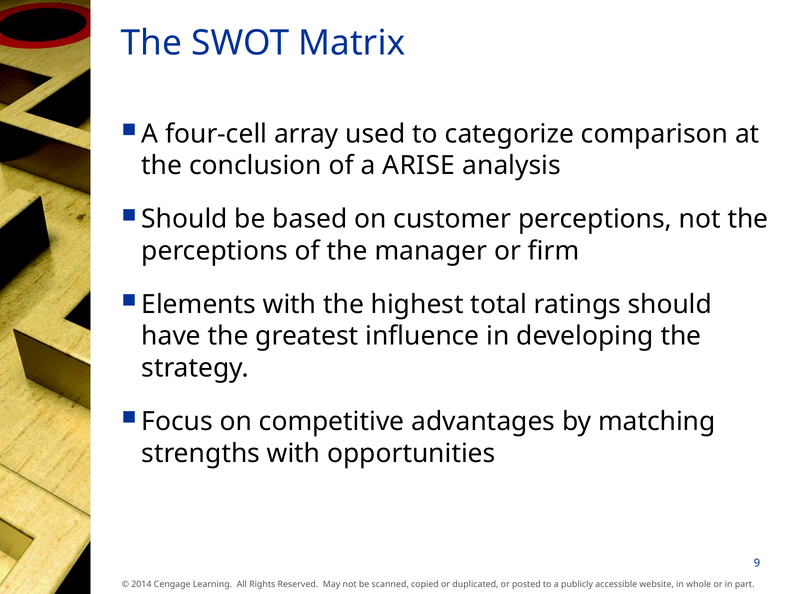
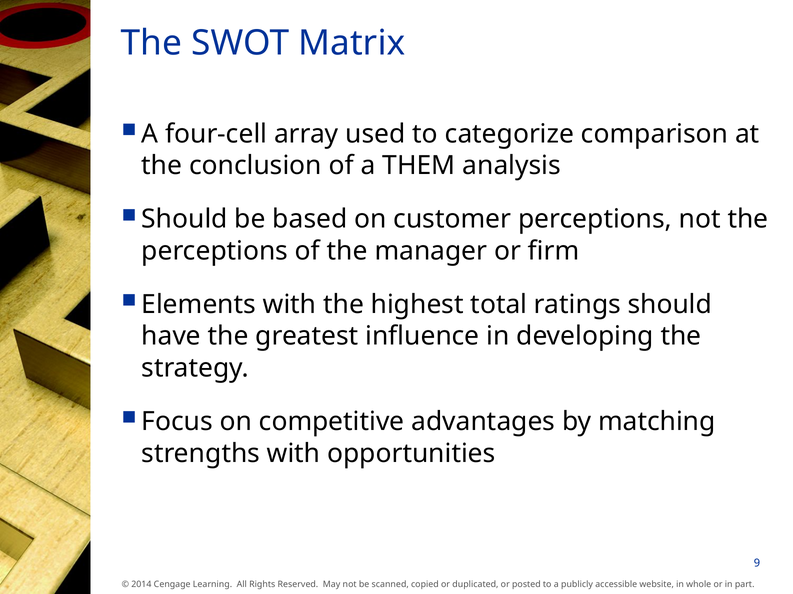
ARISE: ARISE -> THEM
